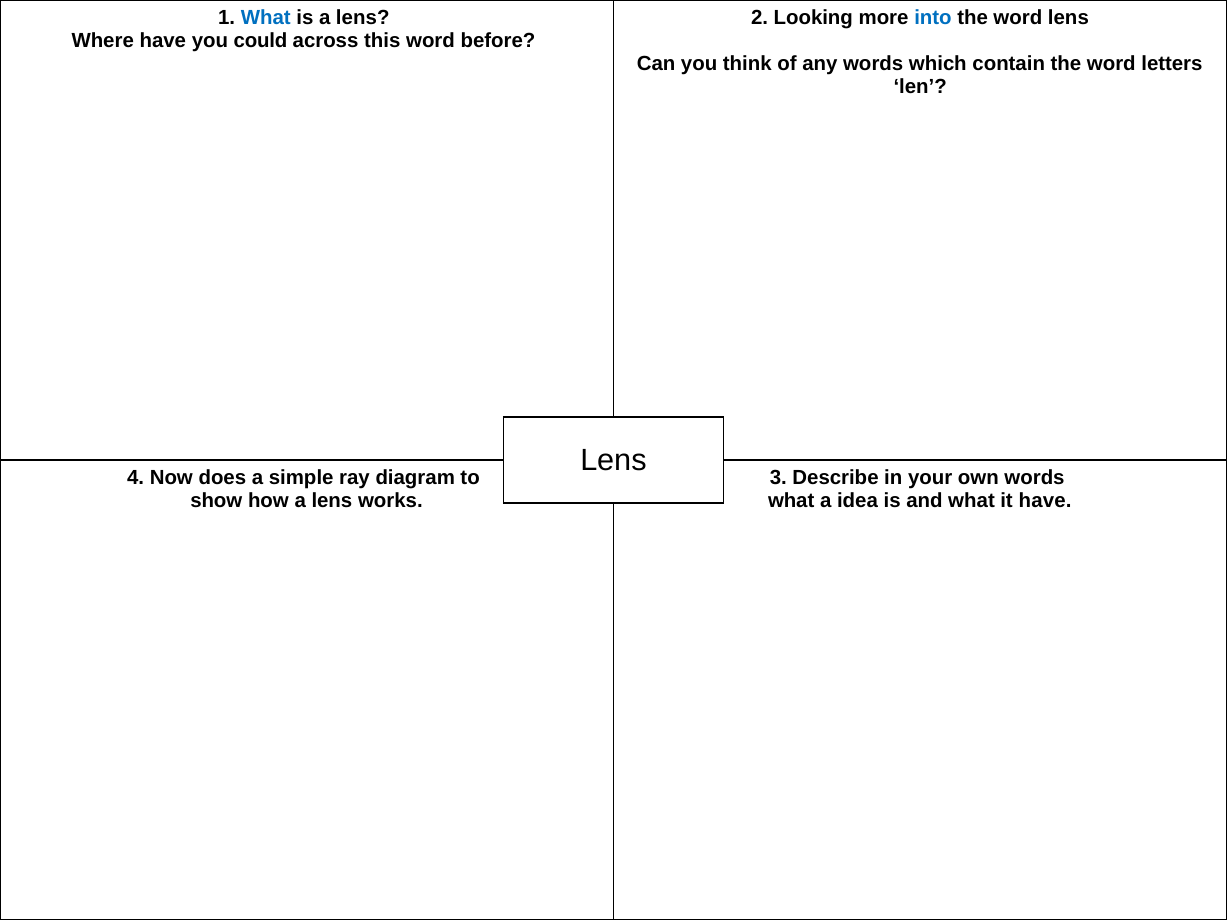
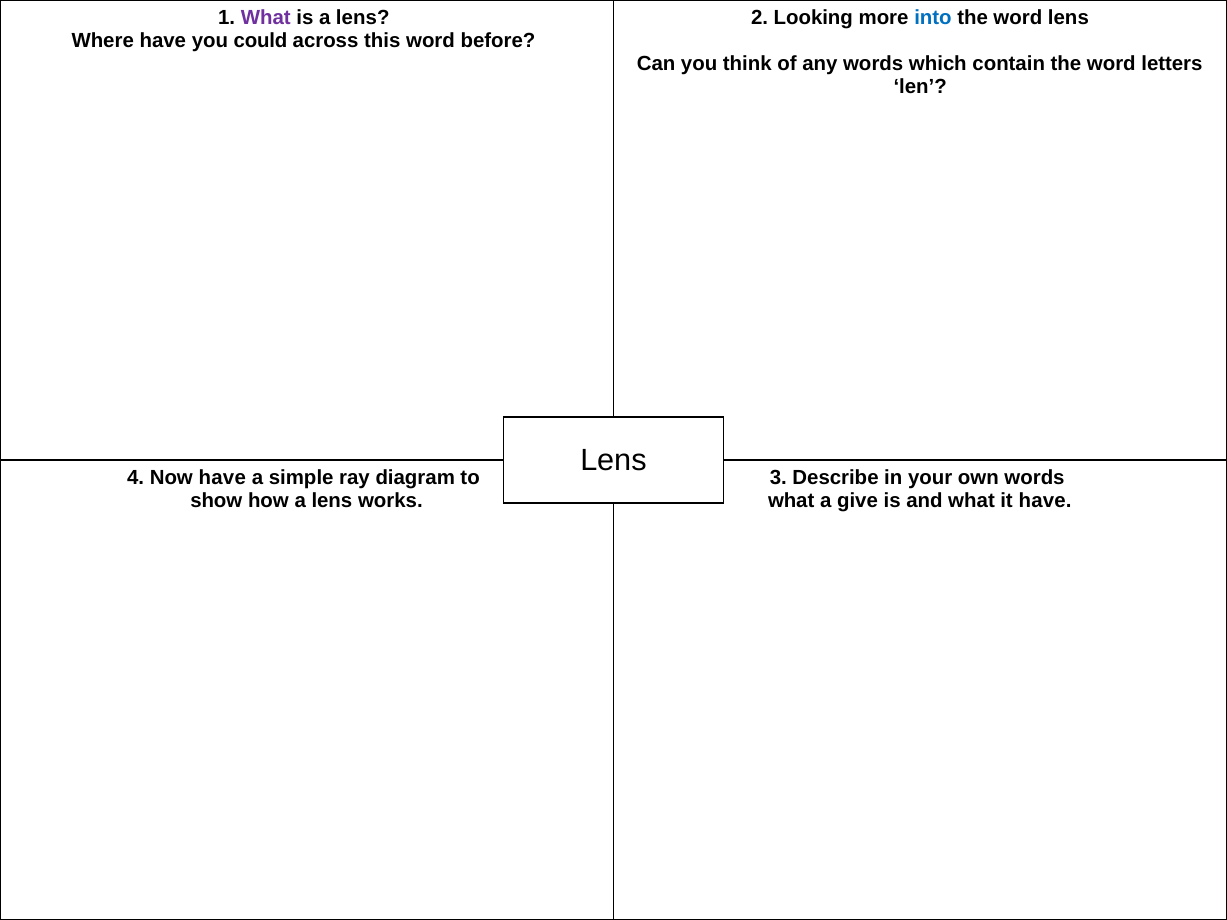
What at (266, 18) colour: blue -> purple
Now does: does -> have
idea: idea -> give
